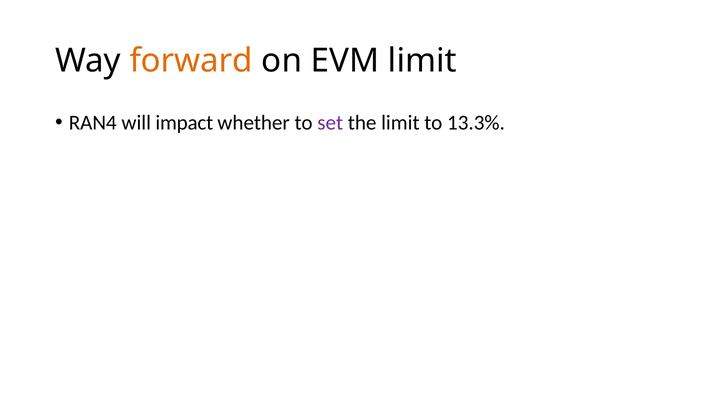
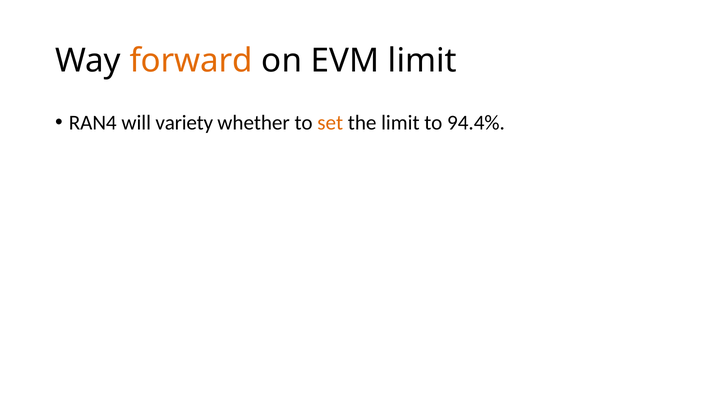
impact: impact -> variety
set colour: purple -> orange
13.3%: 13.3% -> 94.4%
